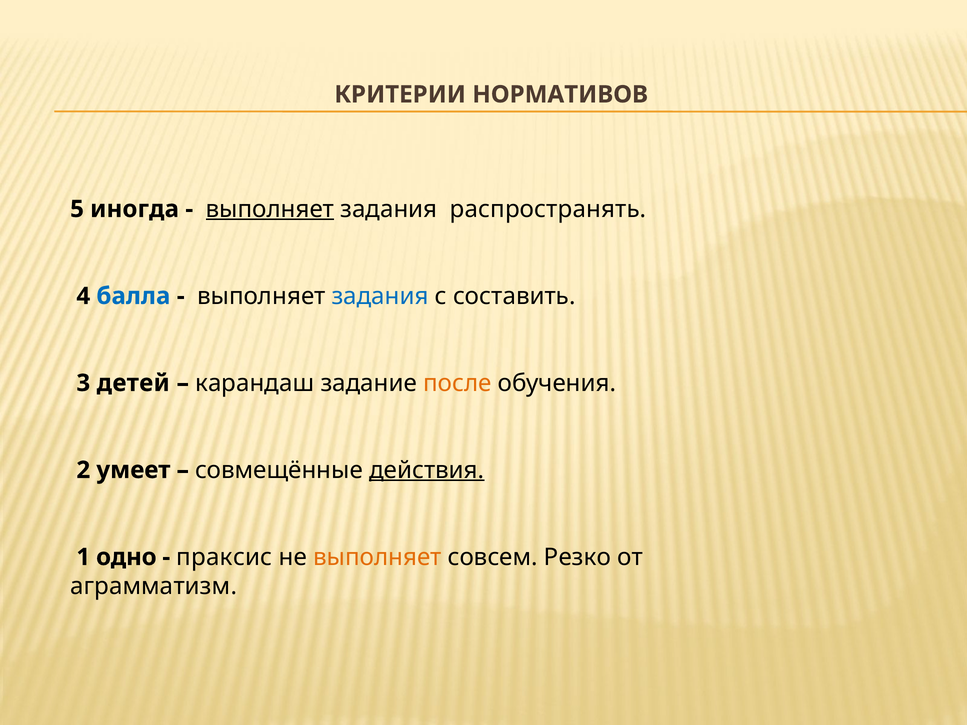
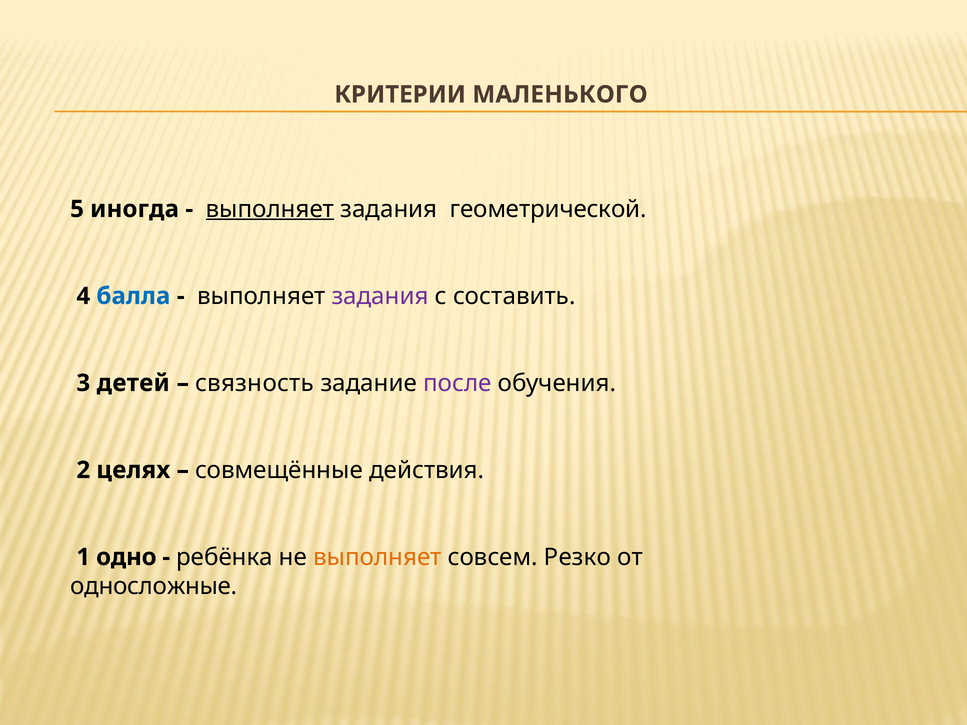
НОРМАТИВОВ: НОРМАТИВОВ -> МАЛЕНЬКОГО
распространять: распространять -> геометрической
задания at (380, 296) colour: blue -> purple
карандаш: карандаш -> связность
после colour: orange -> purple
умеет: умеет -> целях
действия underline: present -> none
праксис: праксис -> ребёнка
аграмматизм: аграмматизм -> односложные
